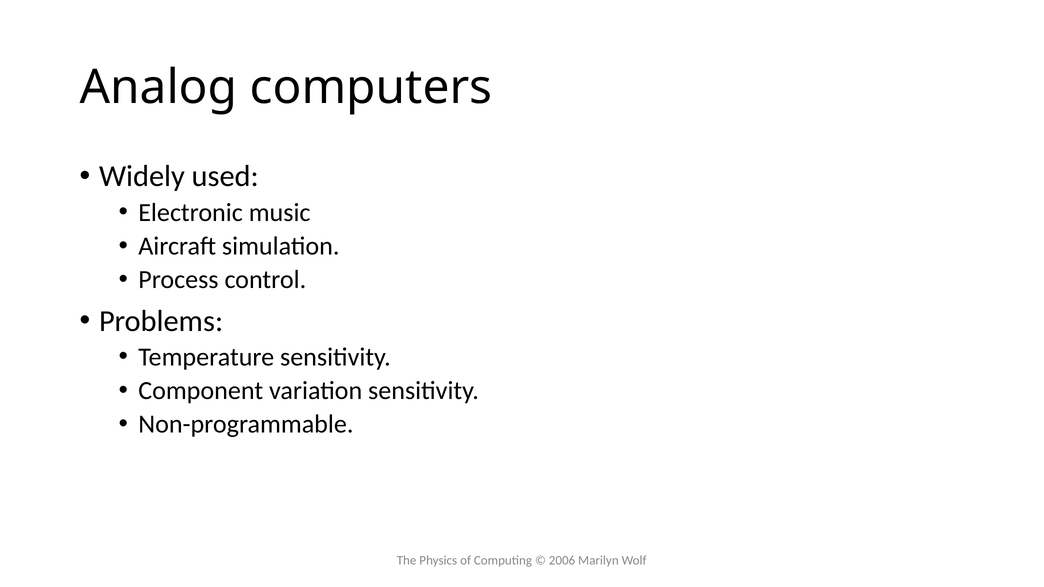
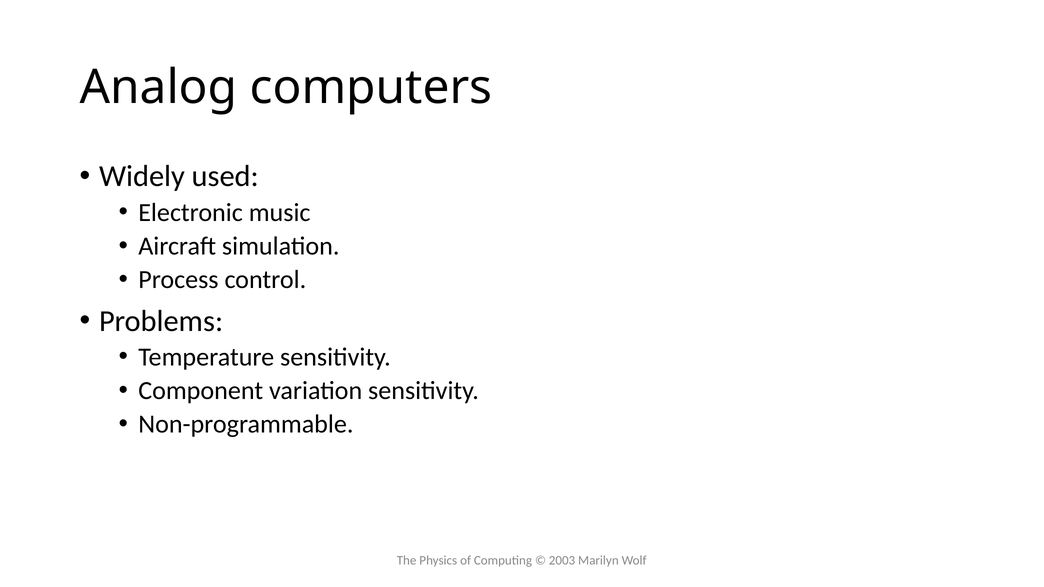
2006: 2006 -> 2003
